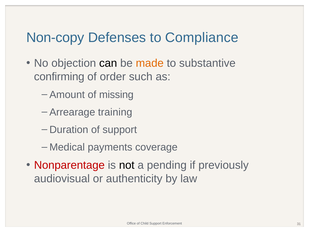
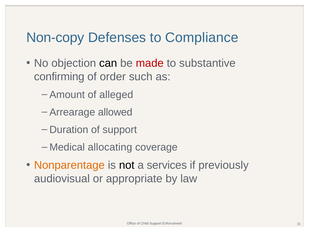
made colour: orange -> red
missing: missing -> alleged
training: training -> allowed
payments: payments -> allocating
Nonparentage colour: red -> orange
pending: pending -> services
authenticity: authenticity -> appropriate
